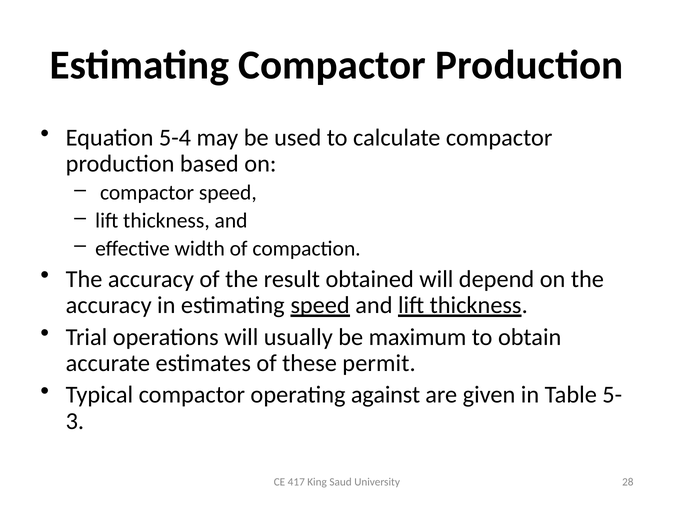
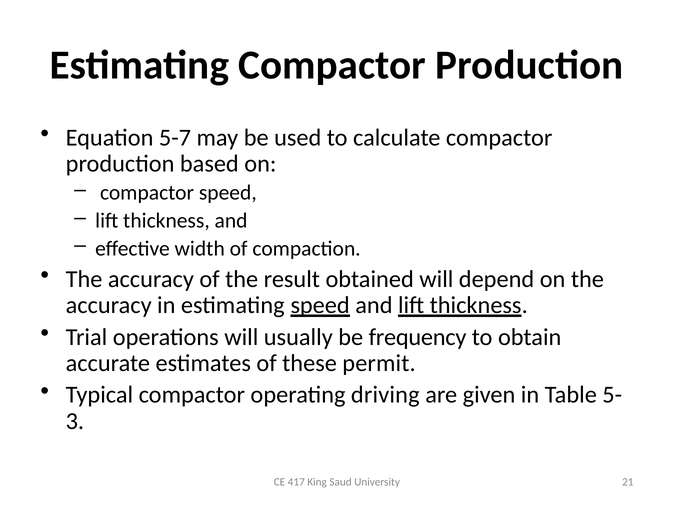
5-4: 5-4 -> 5-7
maximum: maximum -> frequency
against: against -> driving
28: 28 -> 21
